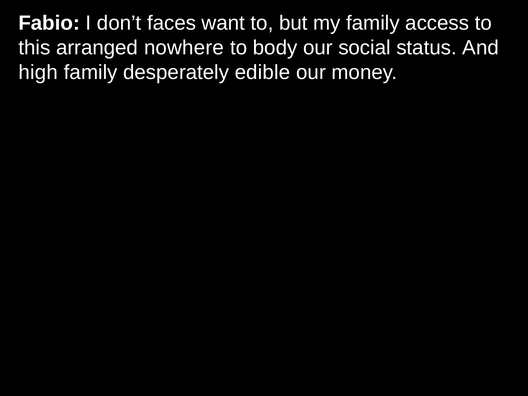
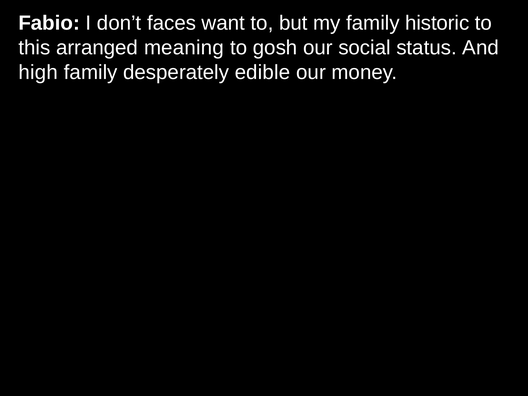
access: access -> historic
nowhere: nowhere -> meaning
body: body -> gosh
